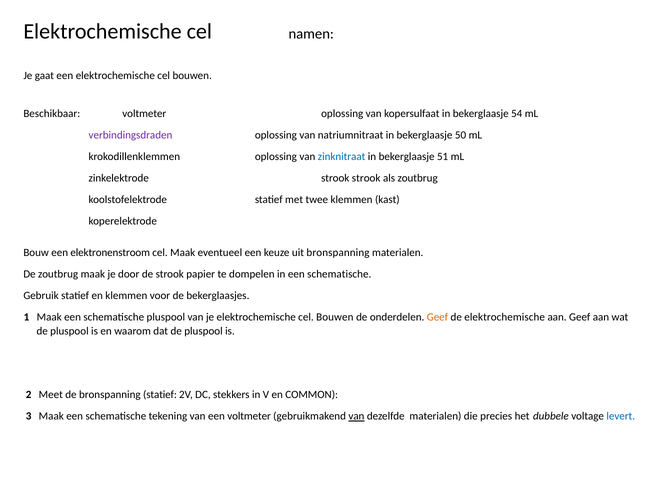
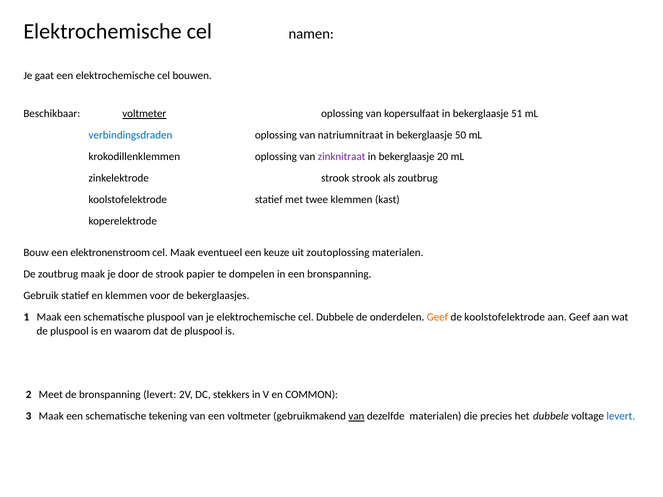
voltmeter at (144, 114) underline: none -> present
54: 54 -> 51
verbindingsdraden colour: purple -> blue
zinknitraat colour: blue -> purple
51: 51 -> 20
uit bronspanning: bronspanning -> zoutoplossing
in een schematische: schematische -> bronspanning
je elektrochemische cel Bouwen: Bouwen -> Dubbele
de elektrochemische: elektrochemische -> koolstofelektrode
bronspanning statief: statief -> levert
